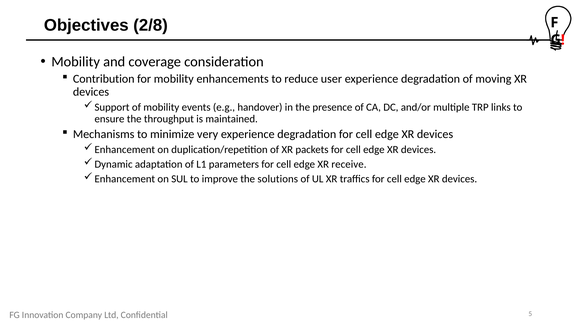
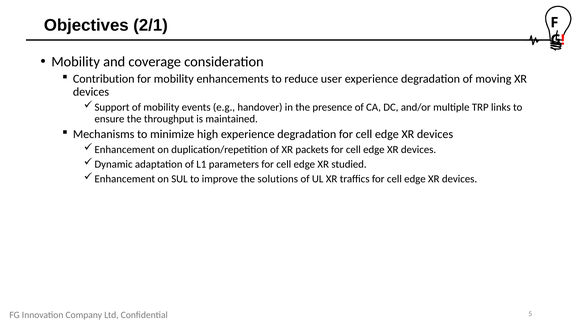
2/8: 2/8 -> 2/1
very: very -> high
receive: receive -> studied
